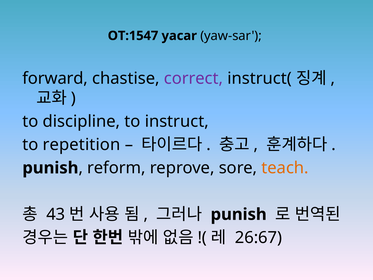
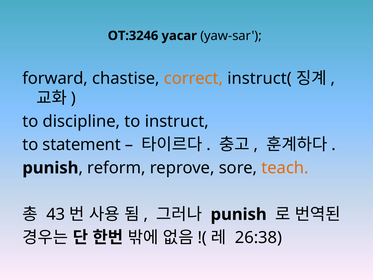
OT:1547: OT:1547 -> OT:3246
correct colour: purple -> orange
repetition: repetition -> statement
26:67: 26:67 -> 26:38
